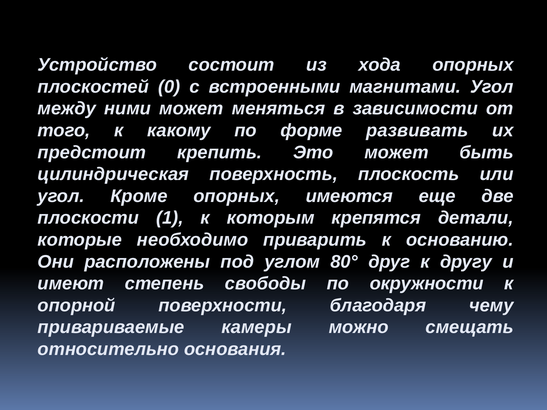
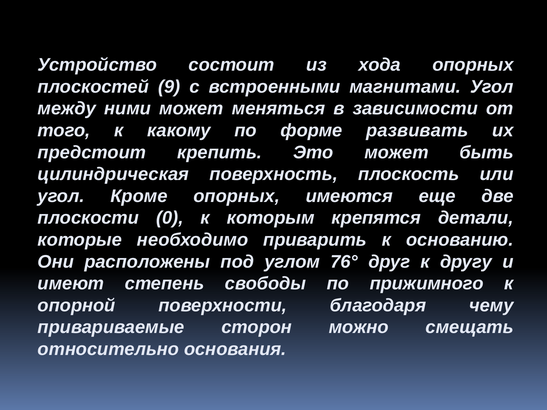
0: 0 -> 9
1: 1 -> 0
80°: 80° -> 76°
окружности: окружности -> прижимного
камеры: камеры -> сторон
